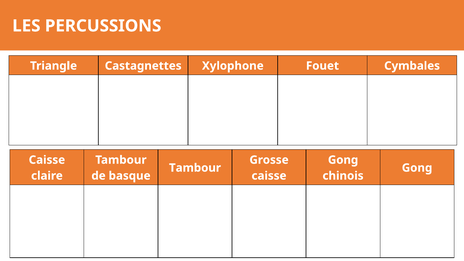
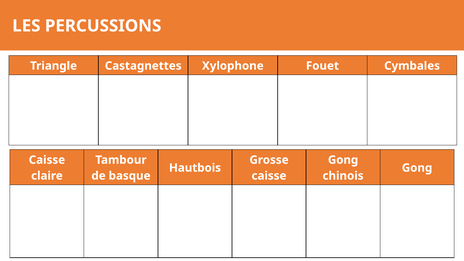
Tambour at (195, 168): Tambour -> Hautbois
